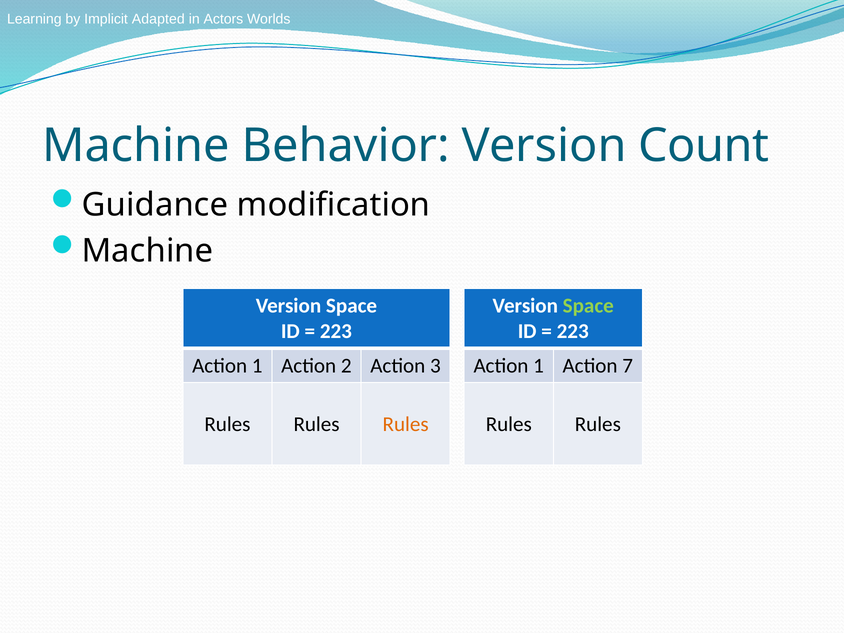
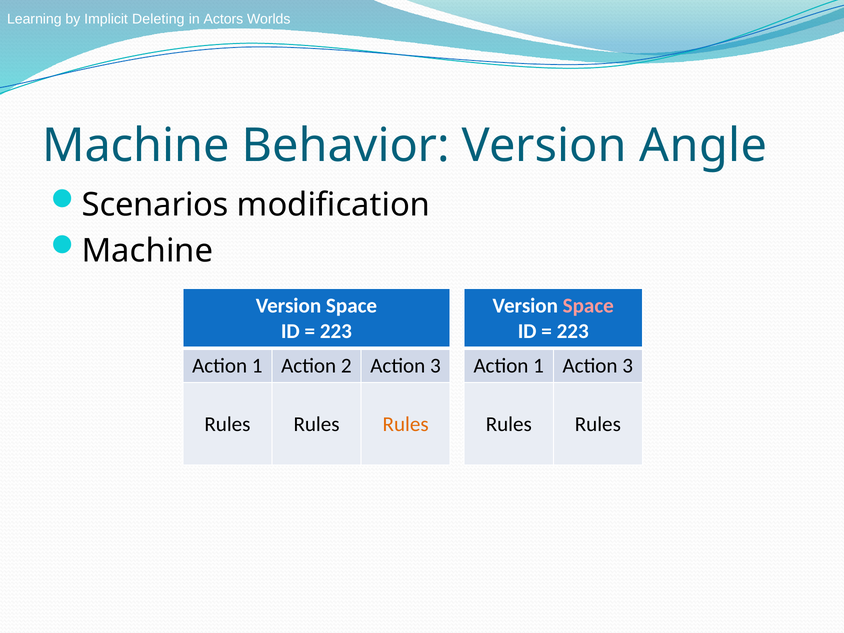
Adapted: Adapted -> Deleting
Count: Count -> Angle
Guidance: Guidance -> Scenarios
Space at (588, 306) colour: light green -> pink
1 Action 7: 7 -> 3
